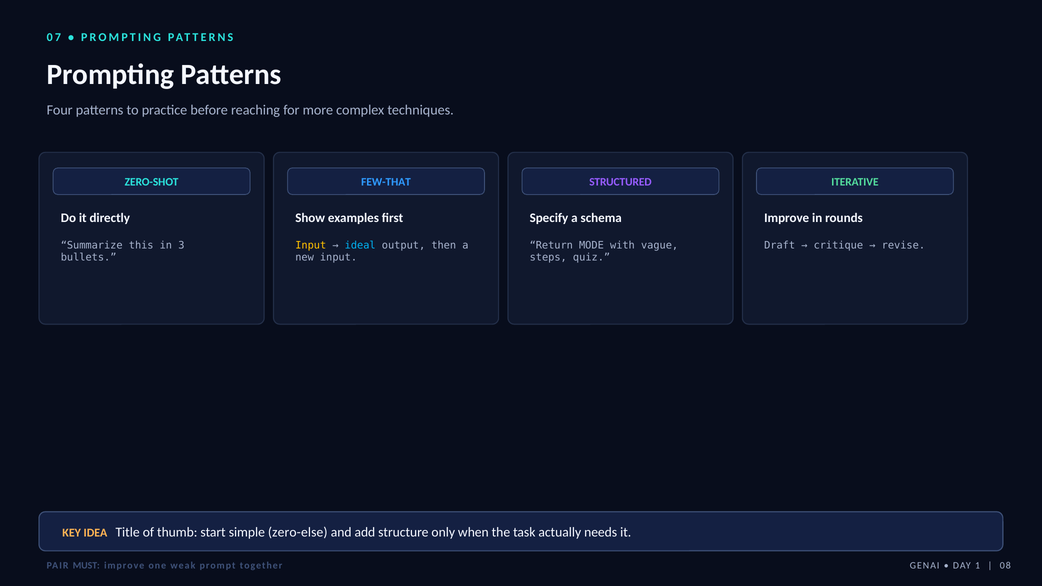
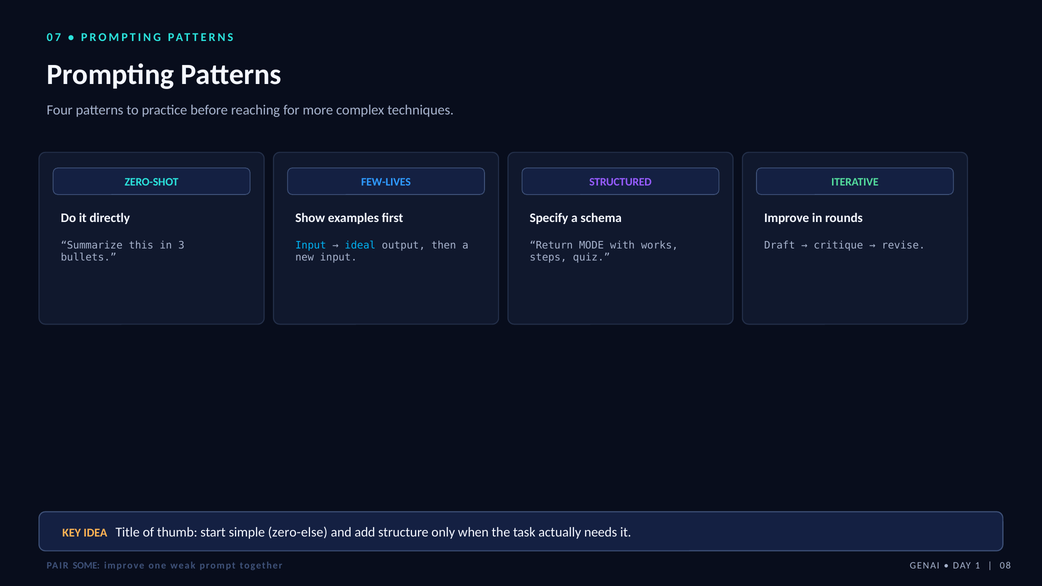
FEW-THAT: FEW-THAT -> FEW-LIVES
Input at (311, 245) colour: yellow -> light blue
vague: vague -> works
MUST: MUST -> SOME
